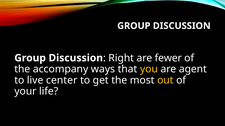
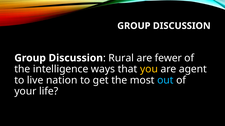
Right: Right -> Rural
accompany: accompany -> intelligence
center: center -> nation
out colour: yellow -> light blue
